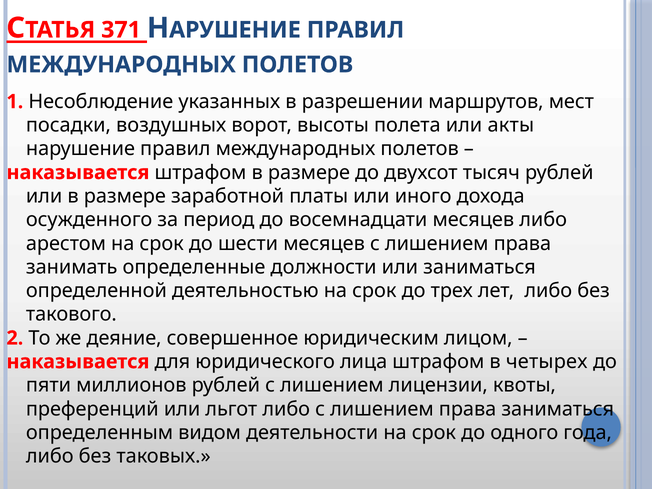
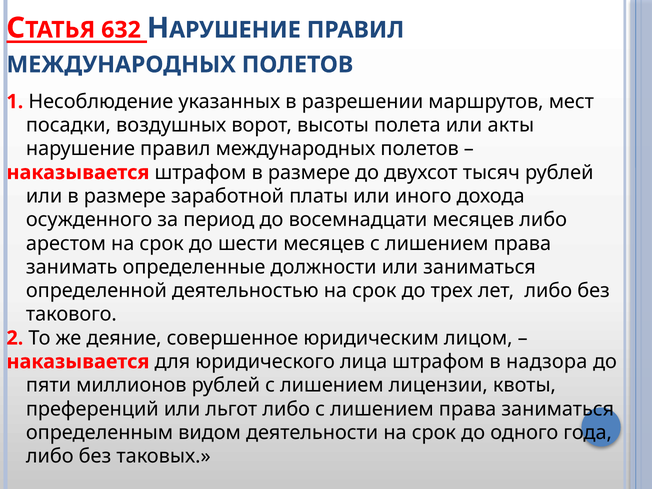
371: 371 -> 632
четырех: четырех -> надзора
